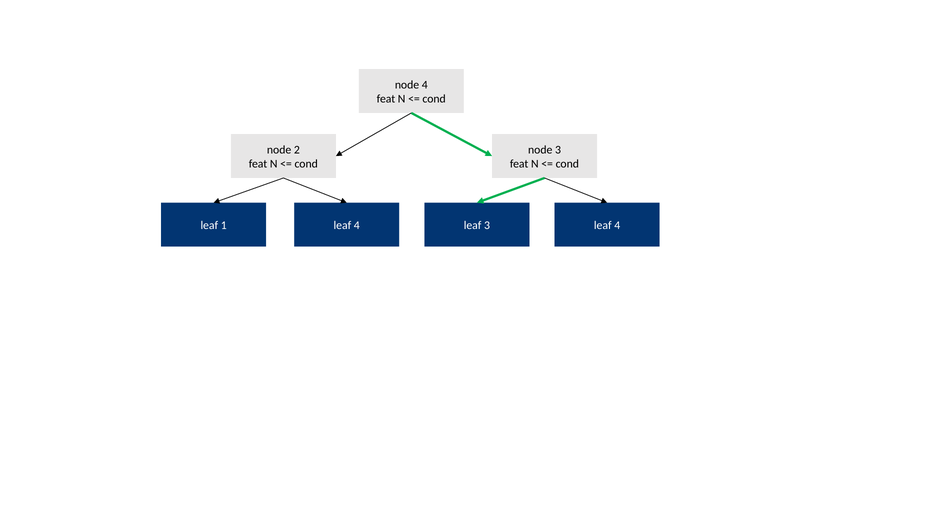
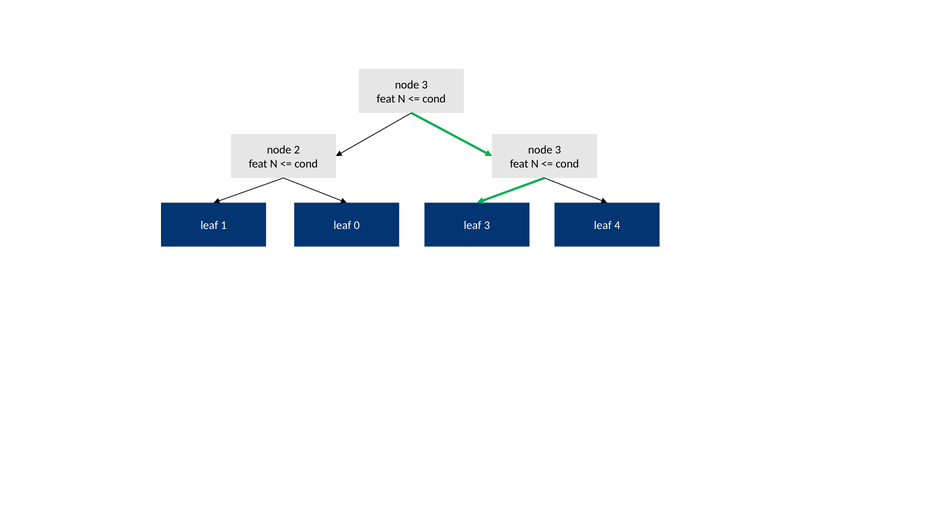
4 at (425, 85): 4 -> 3
4 at (357, 225): 4 -> 0
